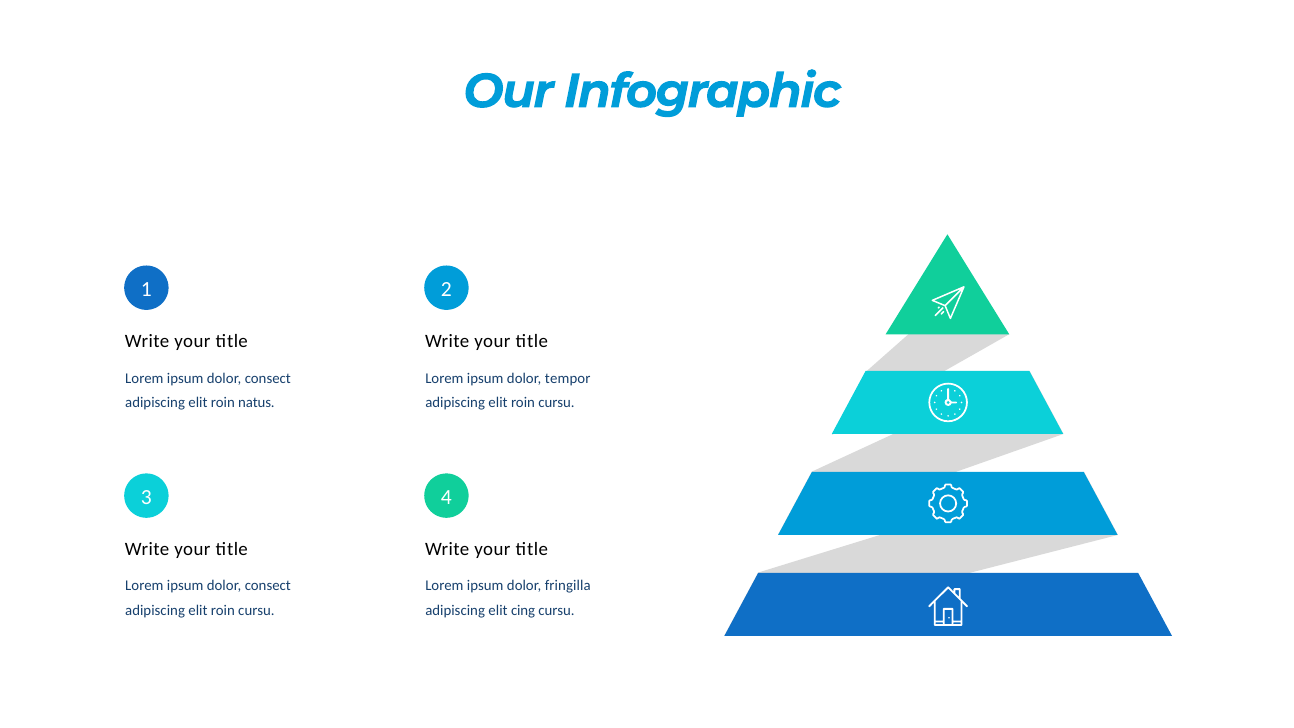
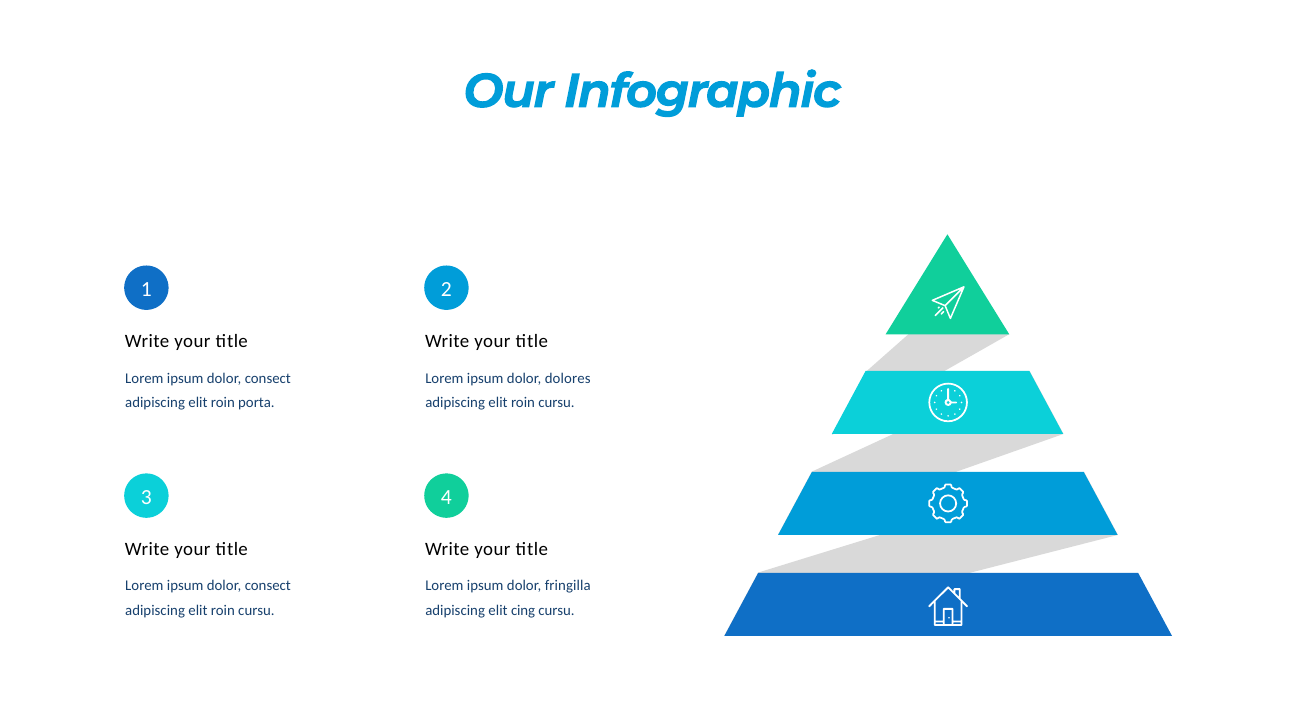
tempor: tempor -> dolores
natus: natus -> porta
